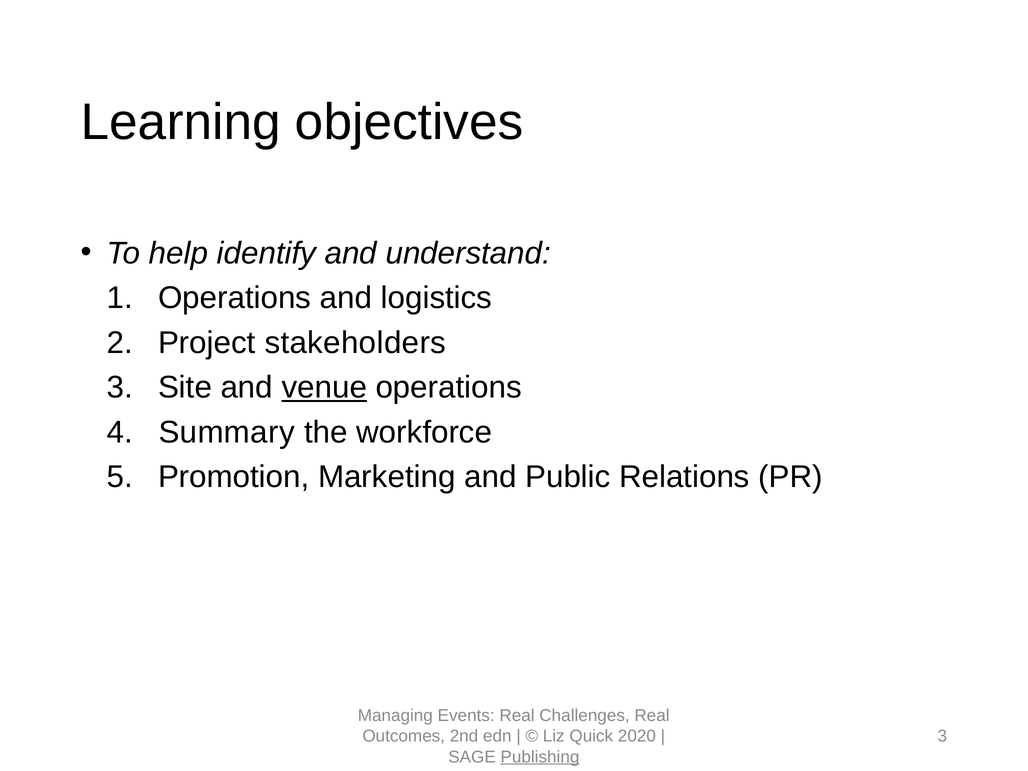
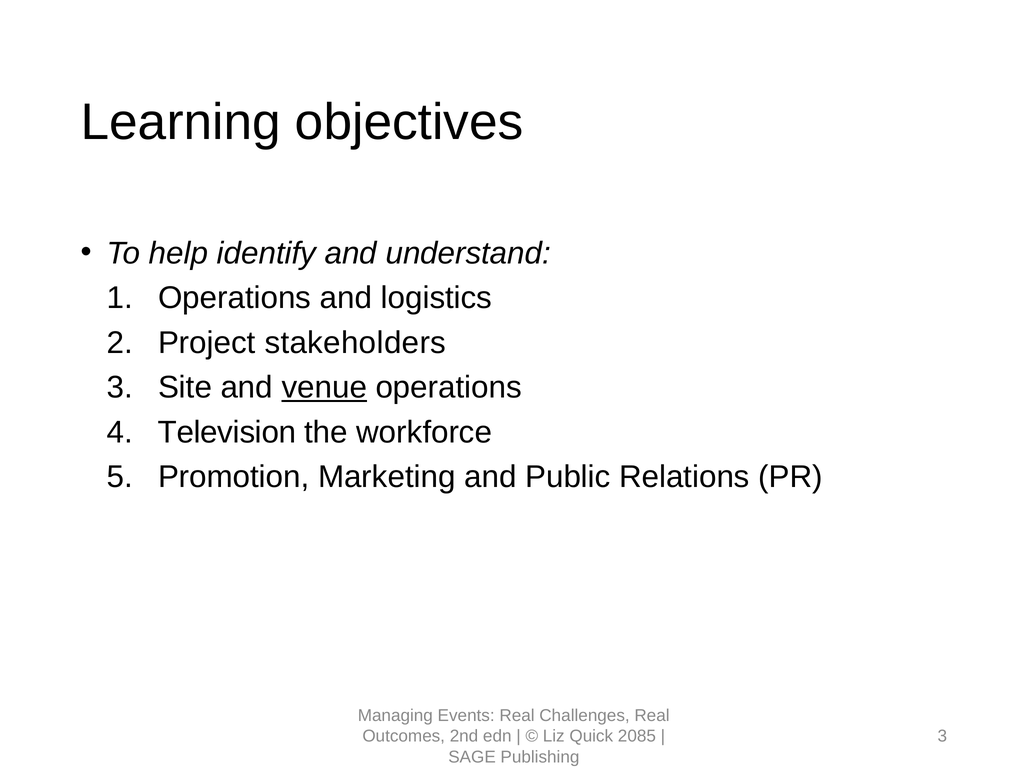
Summary: Summary -> Television
2020: 2020 -> 2085
Publishing underline: present -> none
